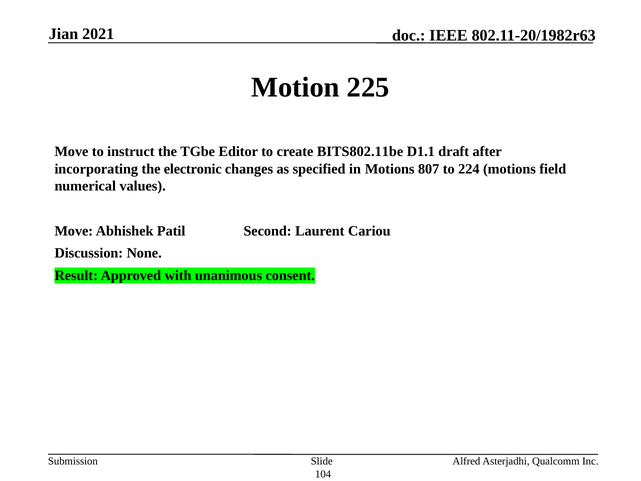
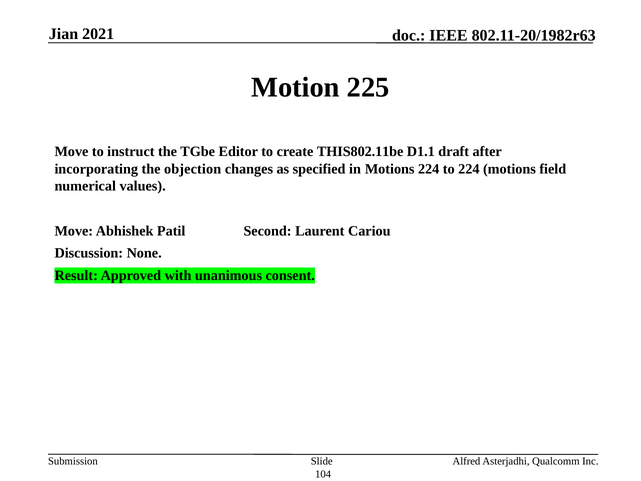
BITS802.11be: BITS802.11be -> THIS802.11be
electronic: electronic -> objection
Motions 807: 807 -> 224
